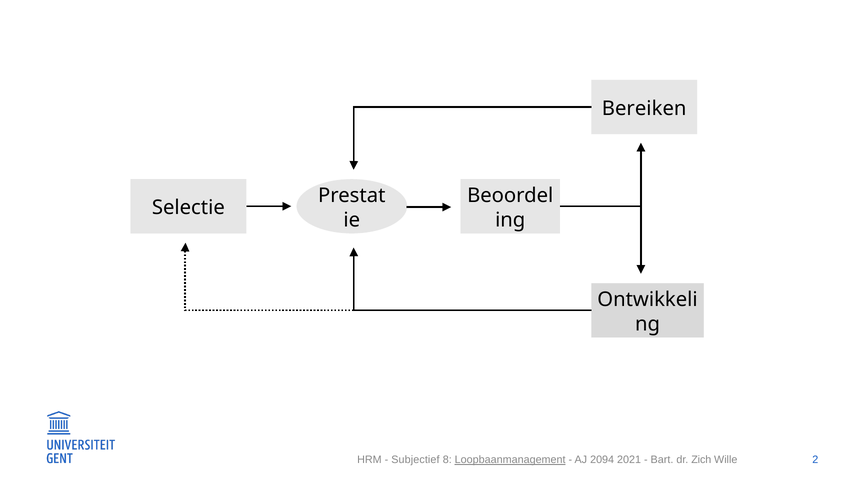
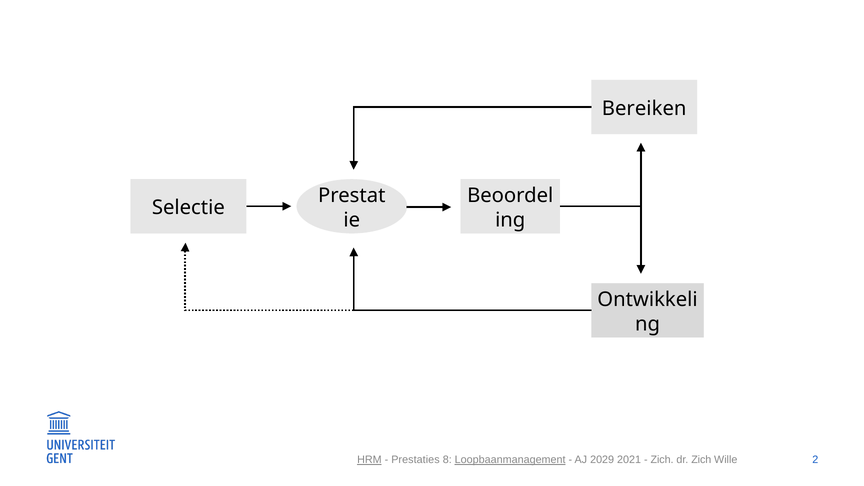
HRM underline: none -> present
Subjectief: Subjectief -> Prestaties
2094: 2094 -> 2029
Bart at (662, 460): Bart -> Zich
